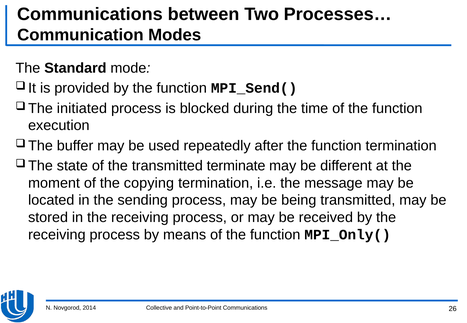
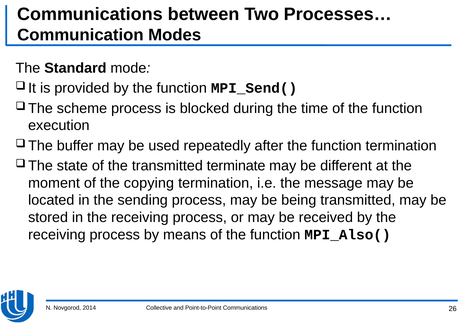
initiated: initiated -> scheme
MPI_Only(: MPI_Only( -> MPI_Also(
